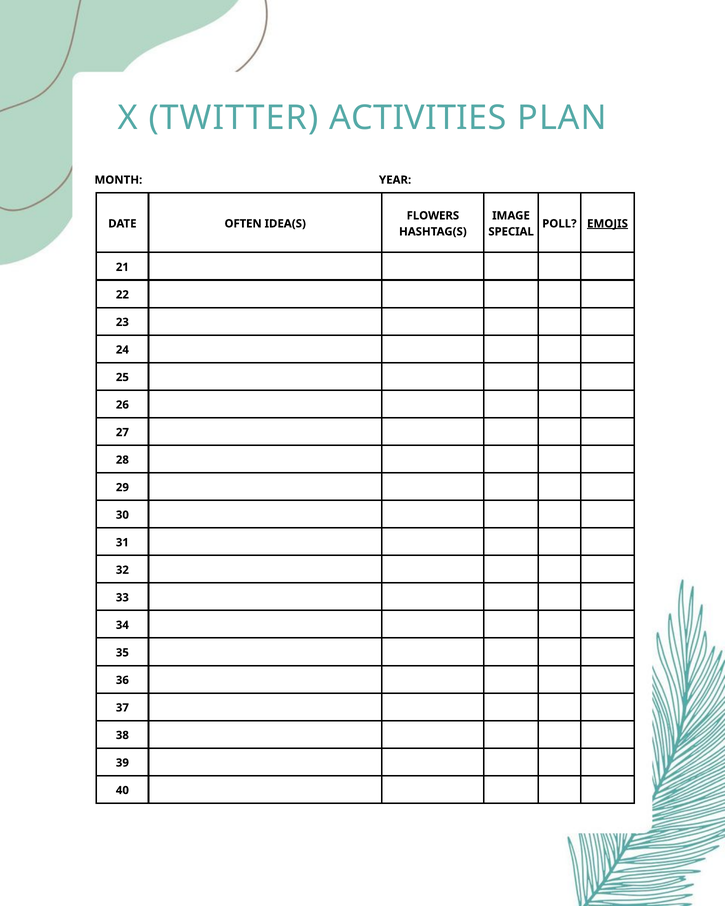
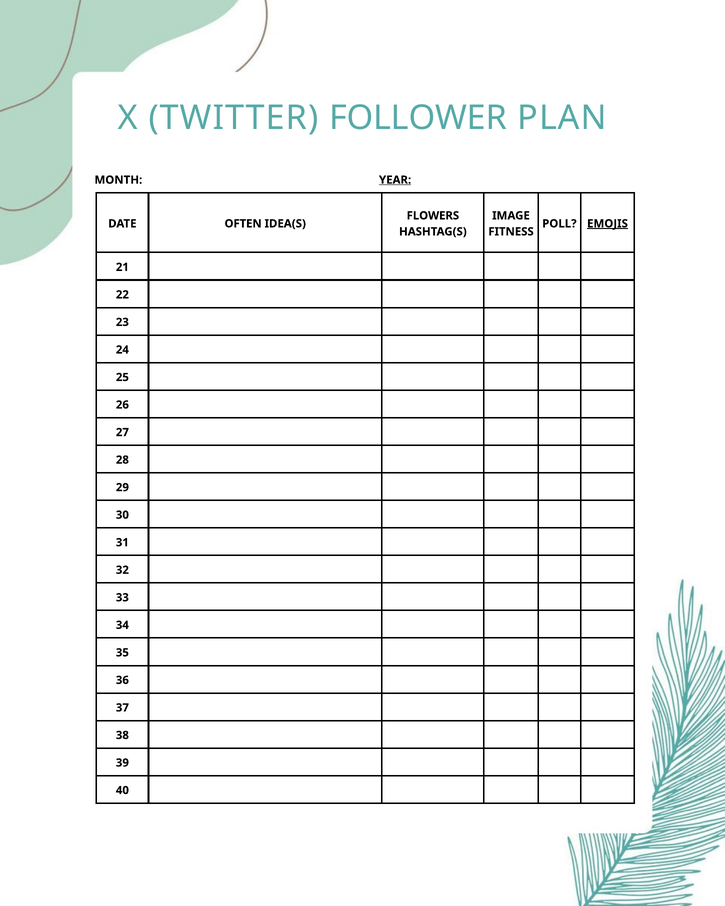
ACTIVITIES: ACTIVITIES -> FOLLOWER
YEAR underline: none -> present
SPECIAL: SPECIAL -> FITNESS
